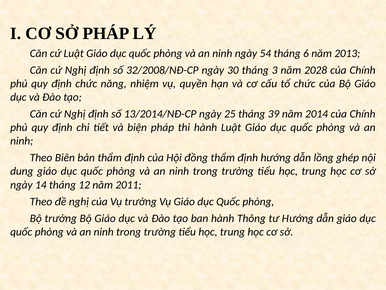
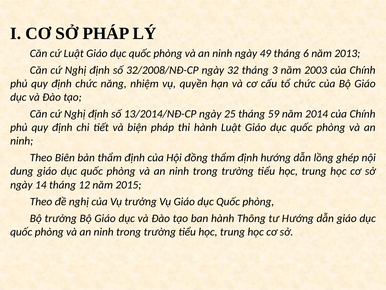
54: 54 -> 49
30: 30 -> 32
2028: 2028 -> 2003
39: 39 -> 59
2011: 2011 -> 2015
